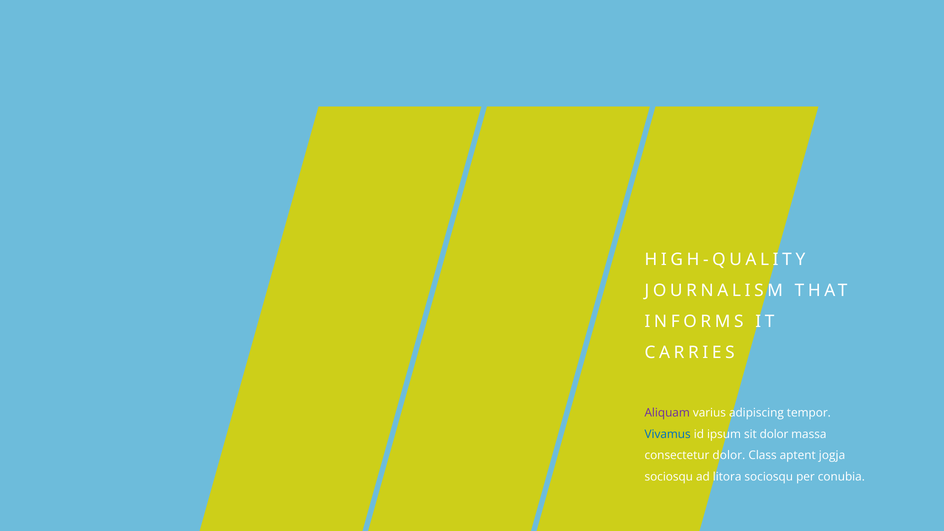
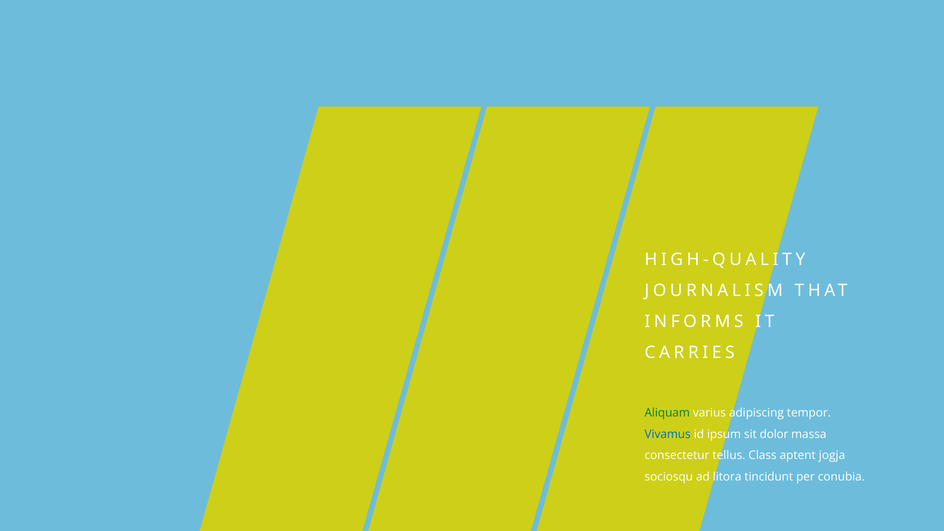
Aliquam colour: purple -> green
consectetur dolor: dolor -> tellus
litora sociosqu: sociosqu -> tincidunt
